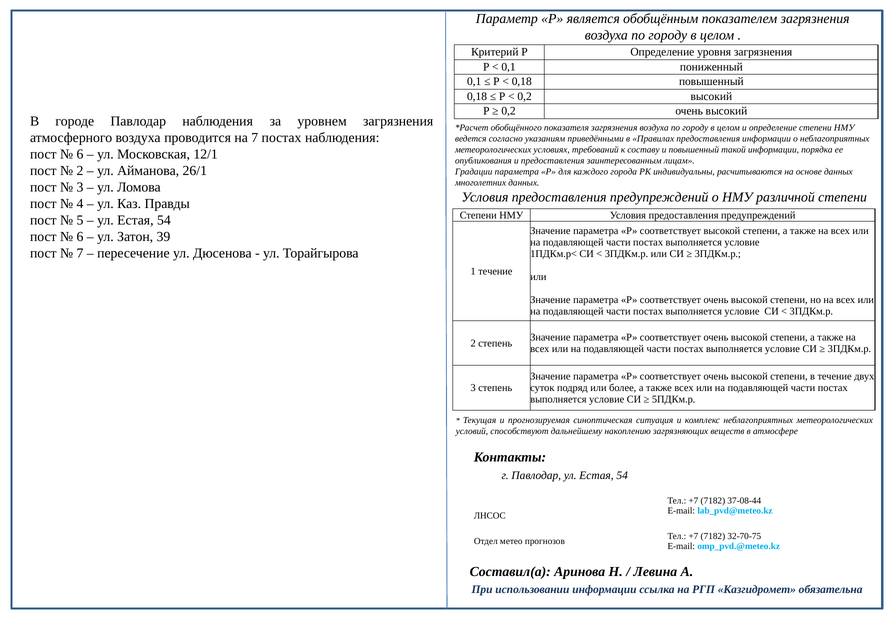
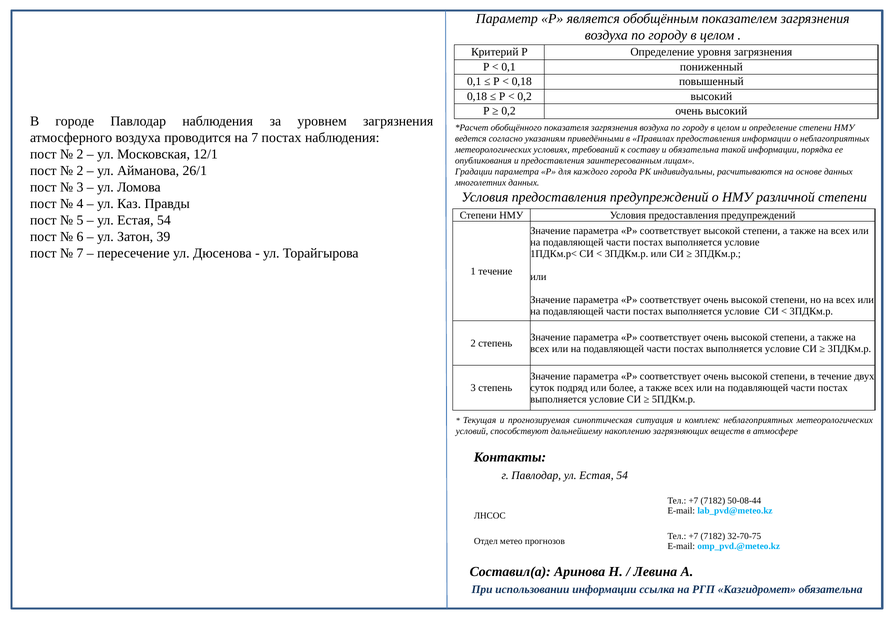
и повышенный: повышенный -> обязательна
6 at (80, 154): 6 -> 2
37-08-44: 37-08-44 -> 50-08-44
